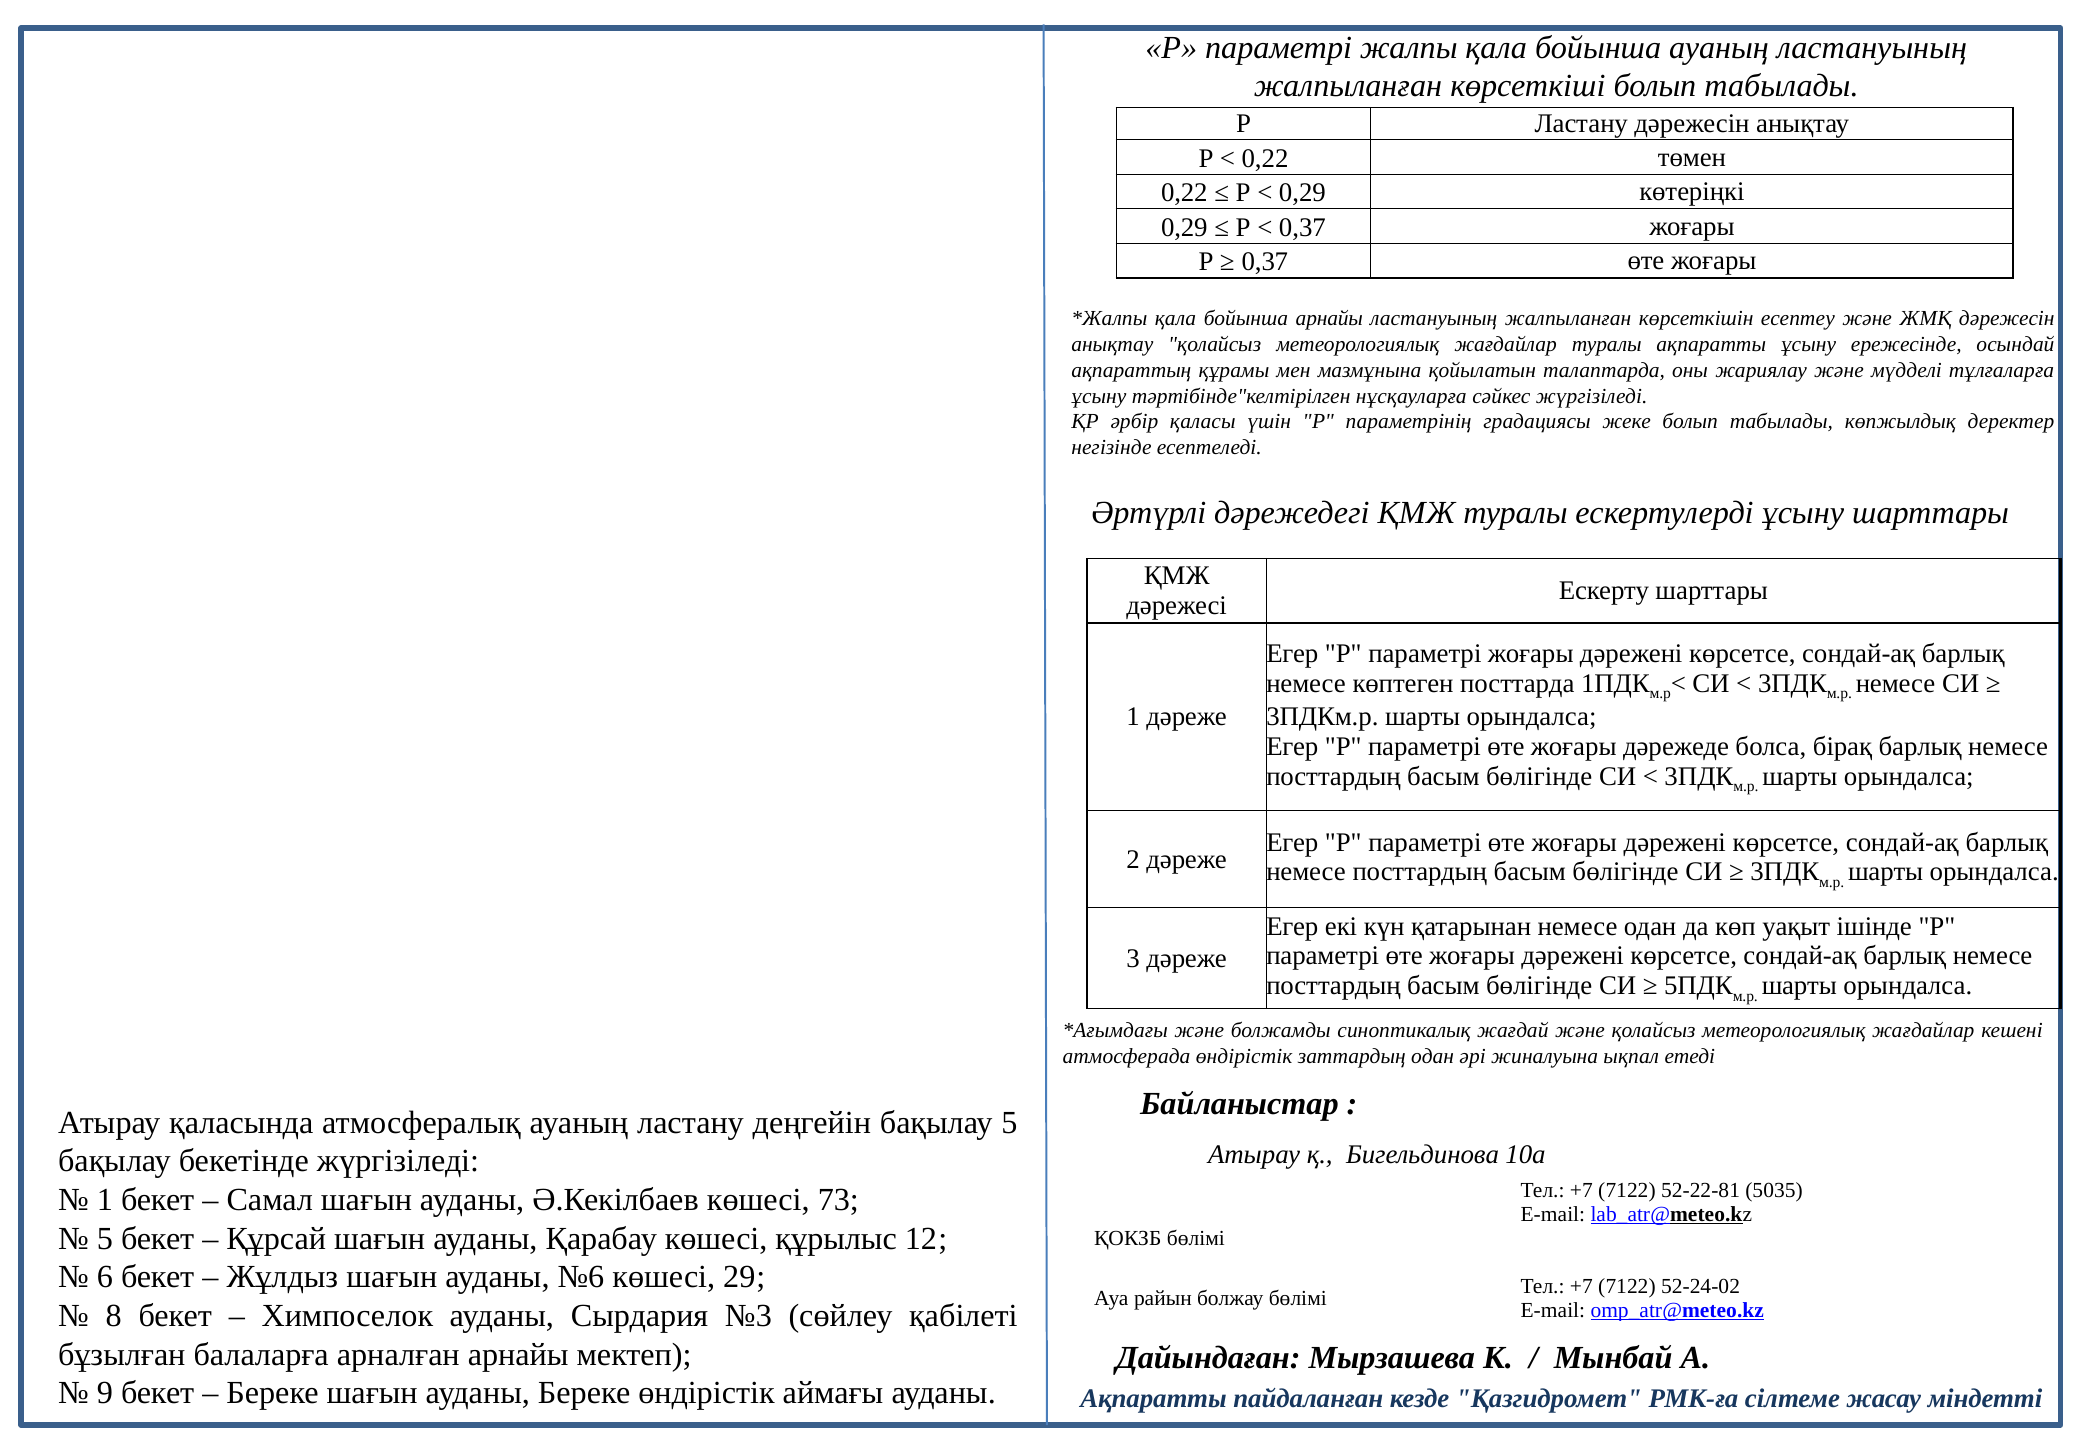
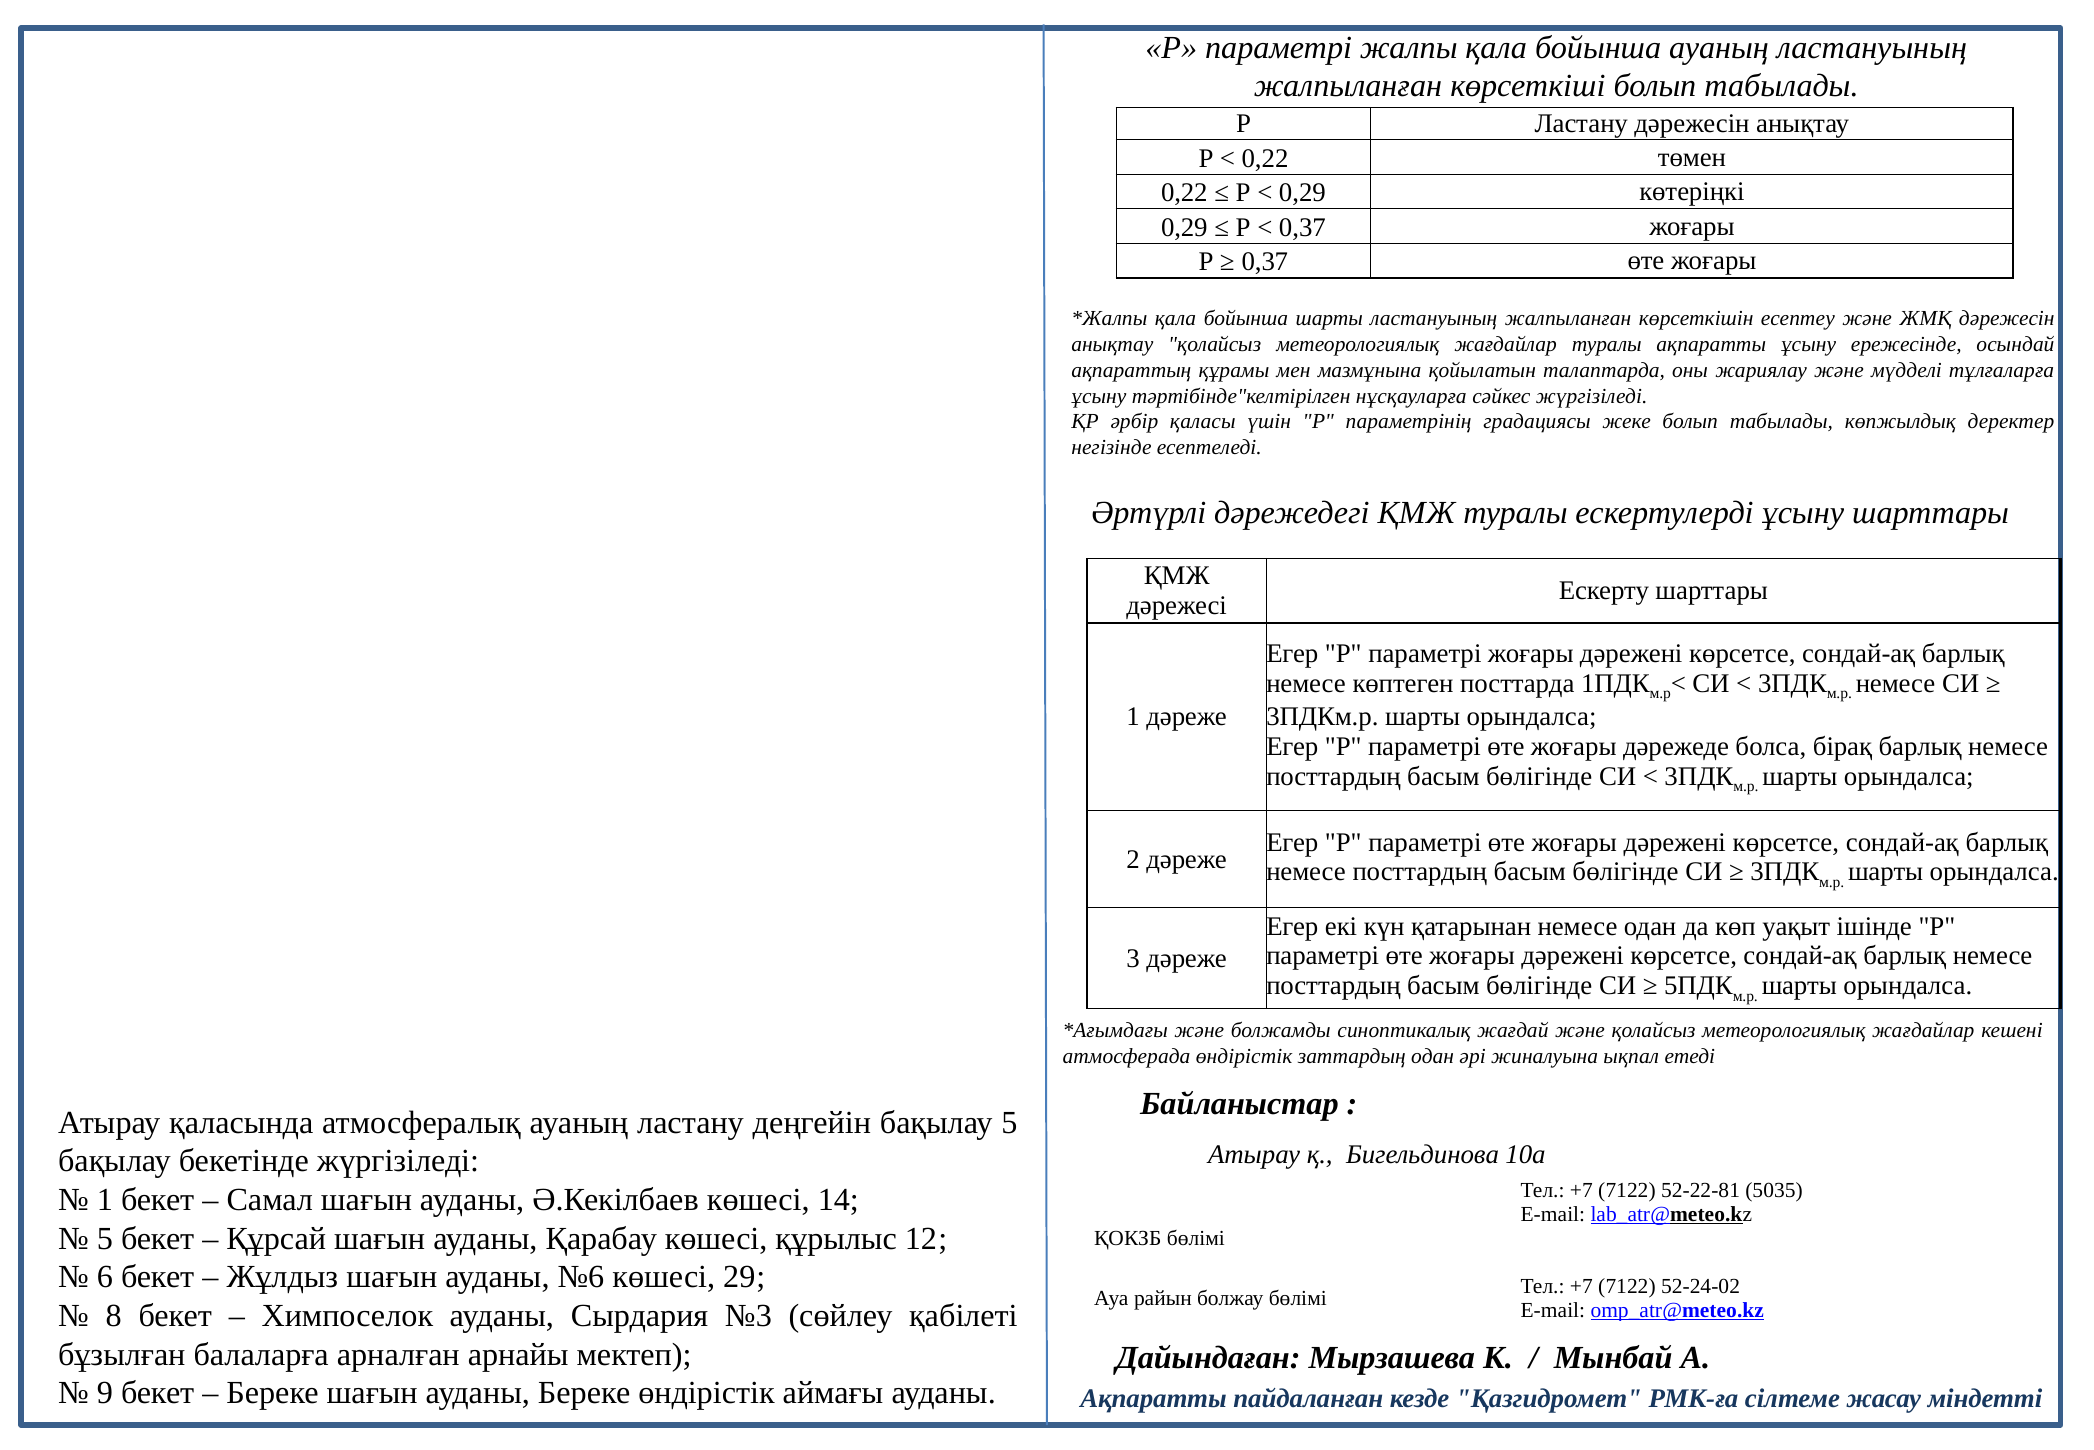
бойынша арнайы: арнайы -> шарты
73: 73 -> 14
